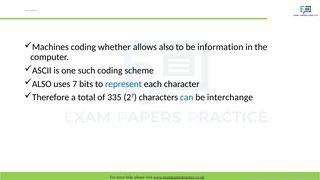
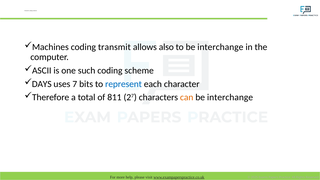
whether: whether -> transmit
to be information: information -> interchange
ALSO at (42, 84): ALSO -> DAYS
335: 335 -> 811
can colour: blue -> orange
